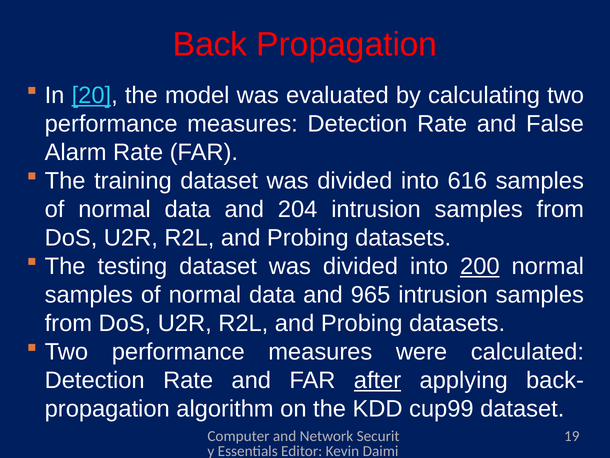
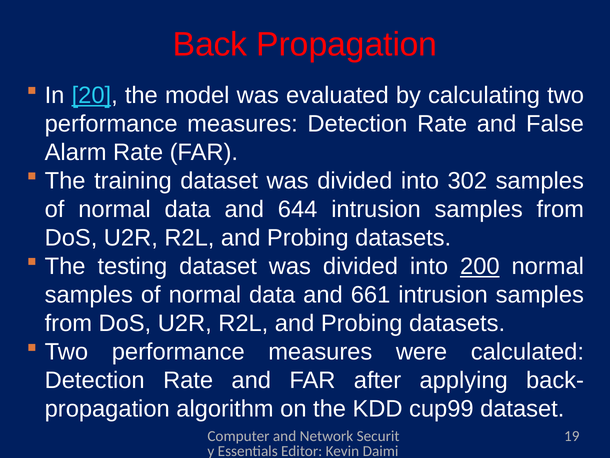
616: 616 -> 302
204: 204 -> 644
965: 965 -> 661
after underline: present -> none
